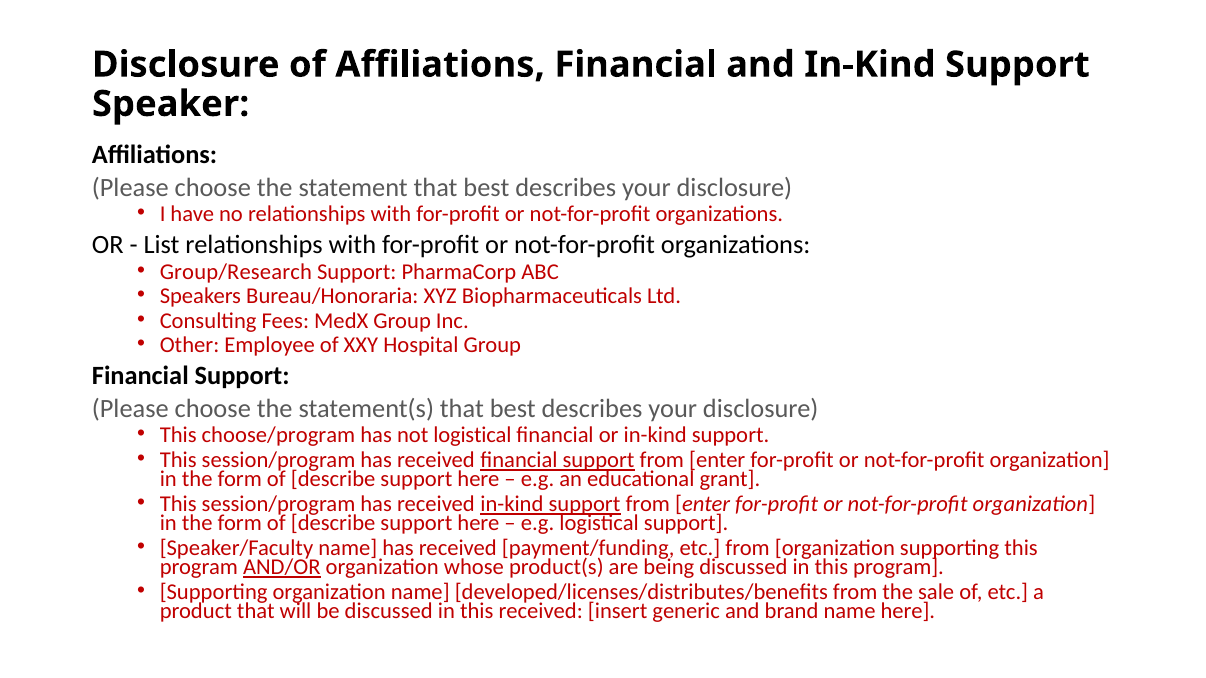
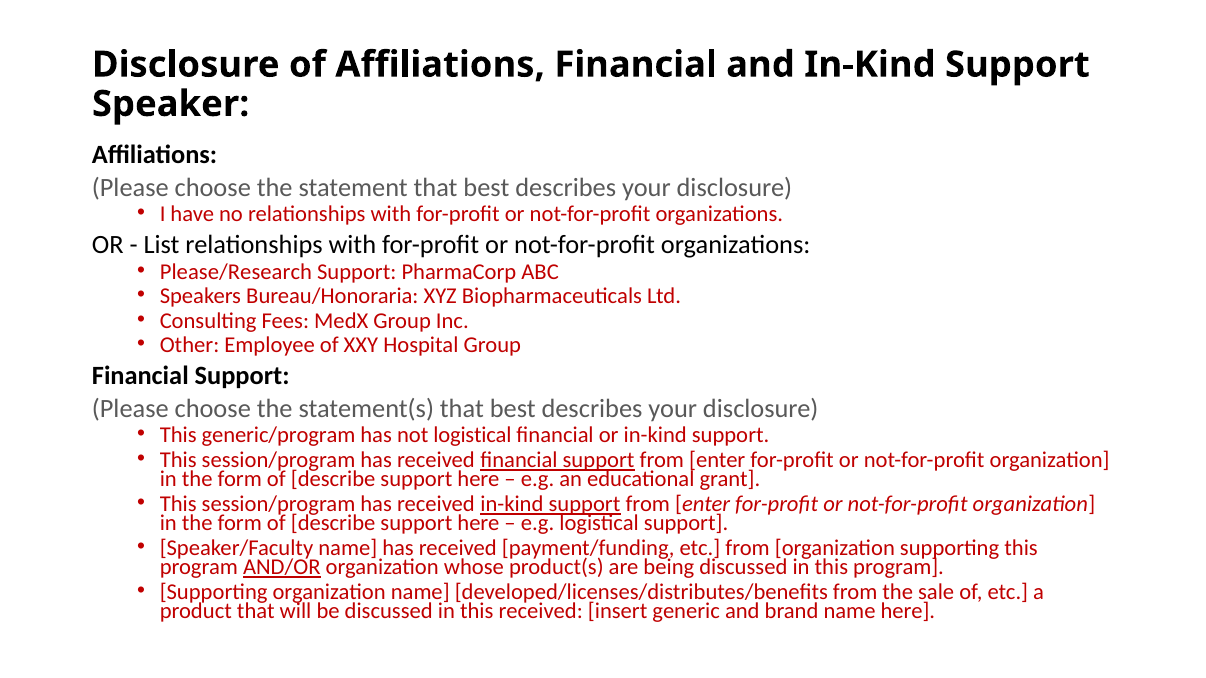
Group/Research: Group/Research -> Please/Research
choose/program: choose/program -> generic/program
